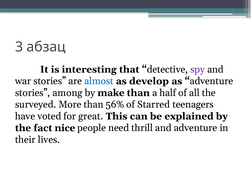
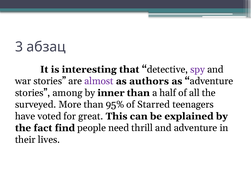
almost colour: blue -> purple
develop: develop -> authors
make: make -> inner
56%: 56% -> 95%
nice: nice -> find
